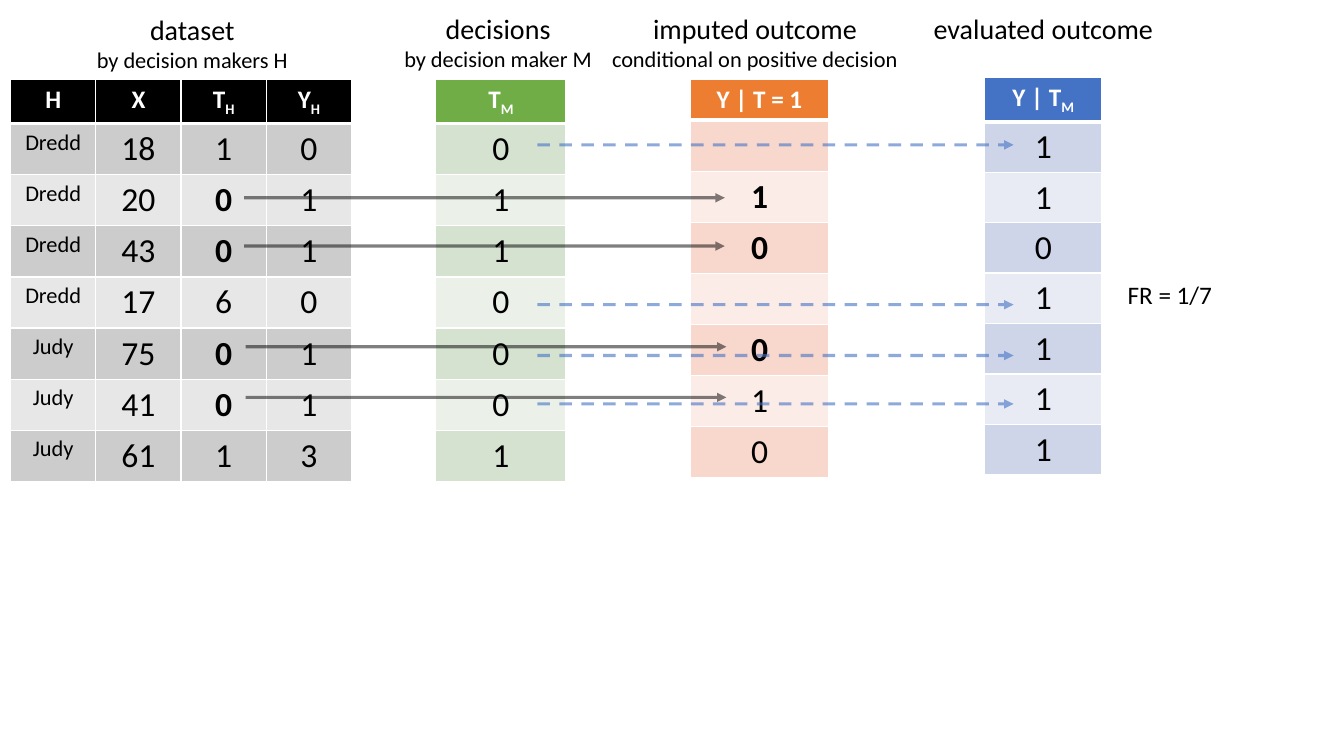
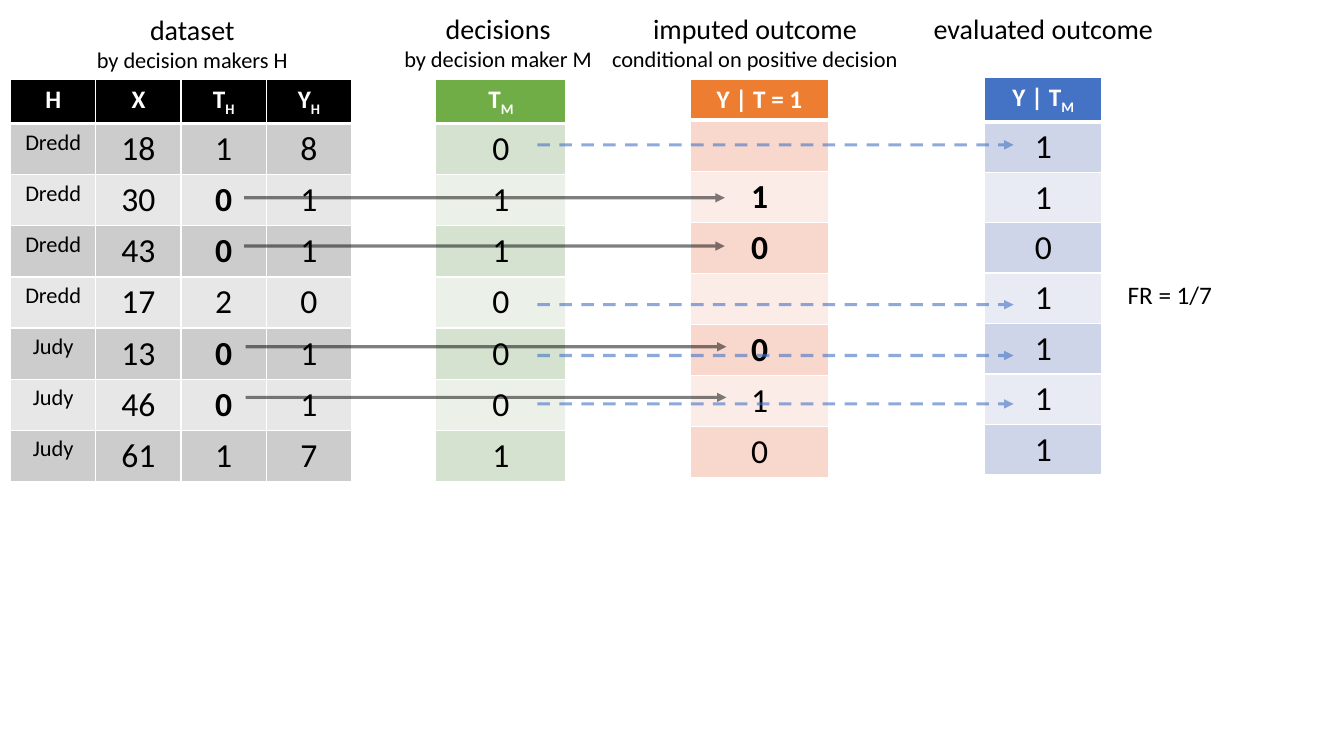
18 1 0: 0 -> 8
20: 20 -> 30
6: 6 -> 2
75: 75 -> 13
41: 41 -> 46
3: 3 -> 7
